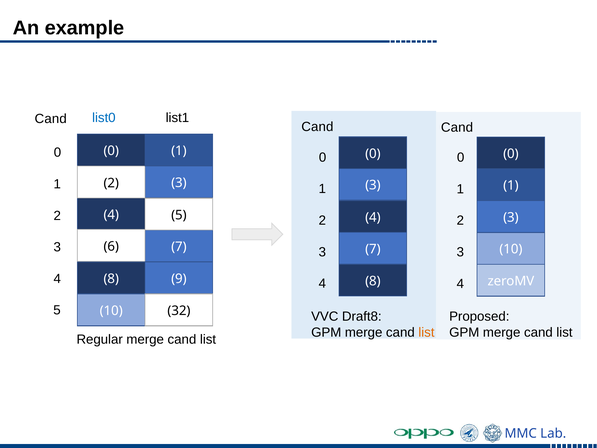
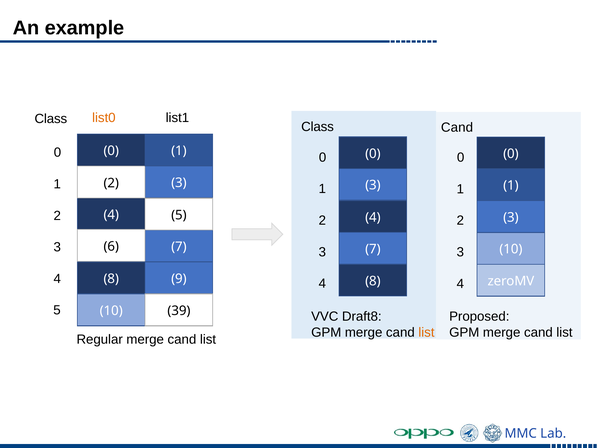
list0 colour: blue -> orange
Cand at (51, 119): Cand -> Class
Cand at (317, 127): Cand -> Class
32: 32 -> 39
